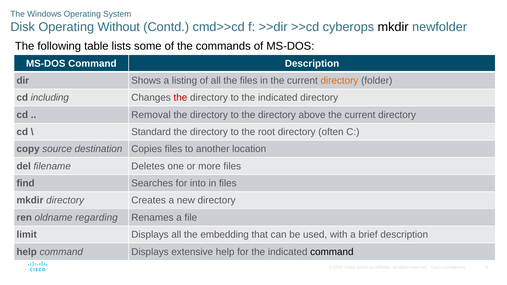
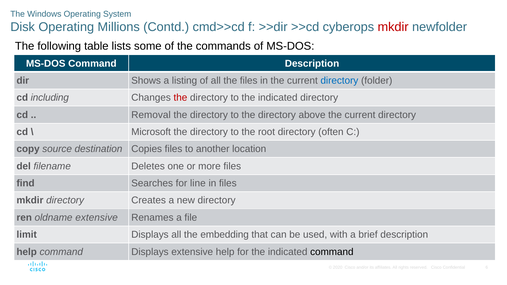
Without: Without -> Millions
mkdir at (393, 27) colour: black -> red
directory at (339, 81) colour: orange -> blue
Standard: Standard -> Microsoft
into: into -> line
oldname regarding: regarding -> extensive
